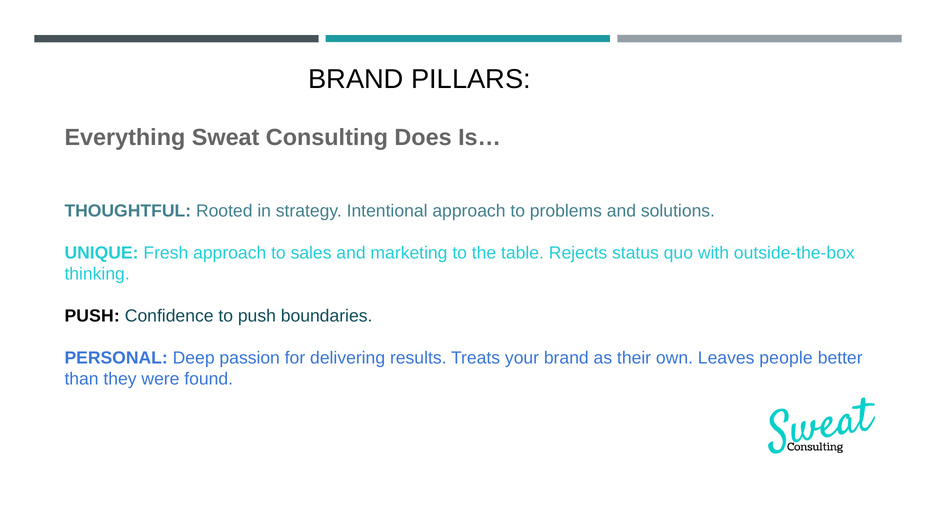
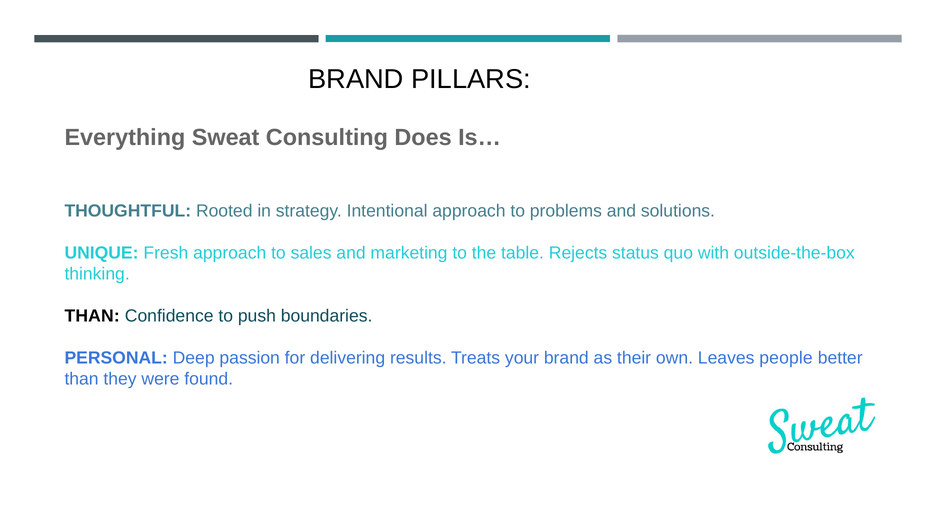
PUSH at (92, 316): PUSH -> THAN
